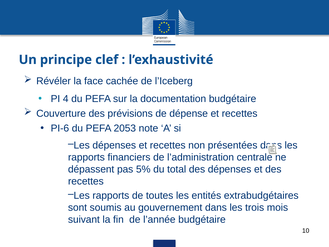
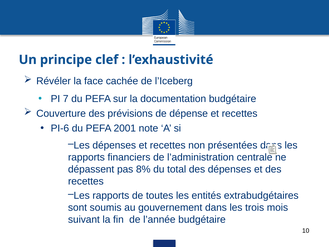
4: 4 -> 7
2053: 2053 -> 2001
5%: 5% -> 8%
